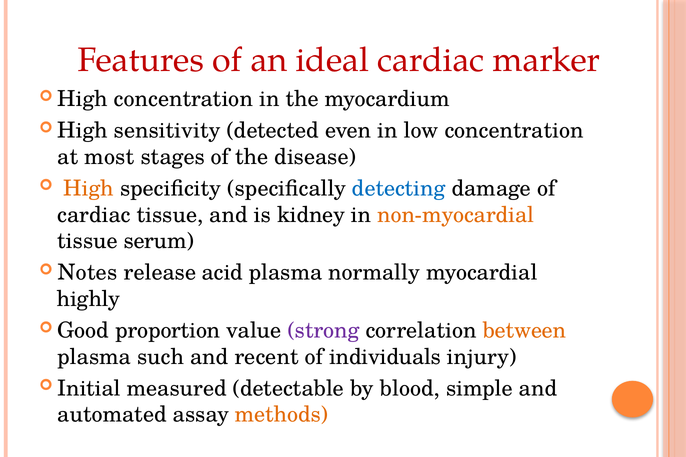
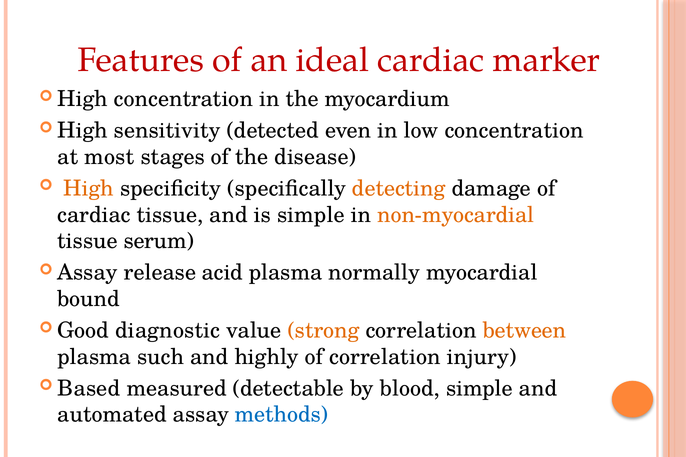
detecting colour: blue -> orange
is kidney: kidney -> simple
Notes at (87, 273): Notes -> Assay
highly: highly -> bound
proportion: proportion -> diagnostic
strong colour: purple -> orange
recent: recent -> highly
of individuals: individuals -> correlation
Initial: Initial -> Based
methods colour: orange -> blue
